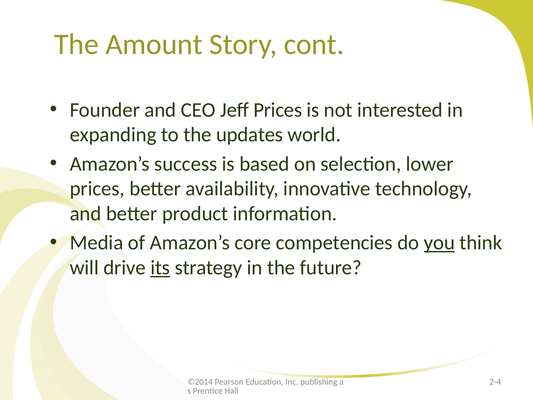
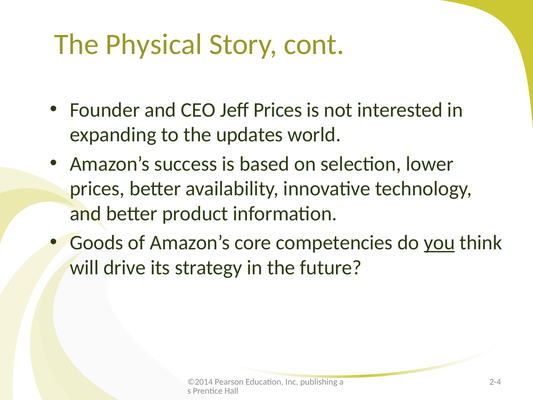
Amount: Amount -> Physical
Media: Media -> Goods
its underline: present -> none
